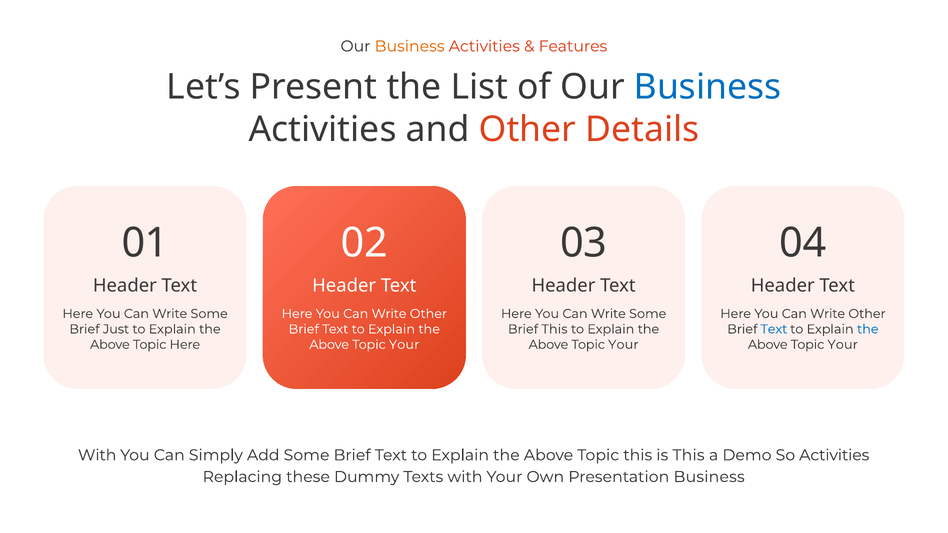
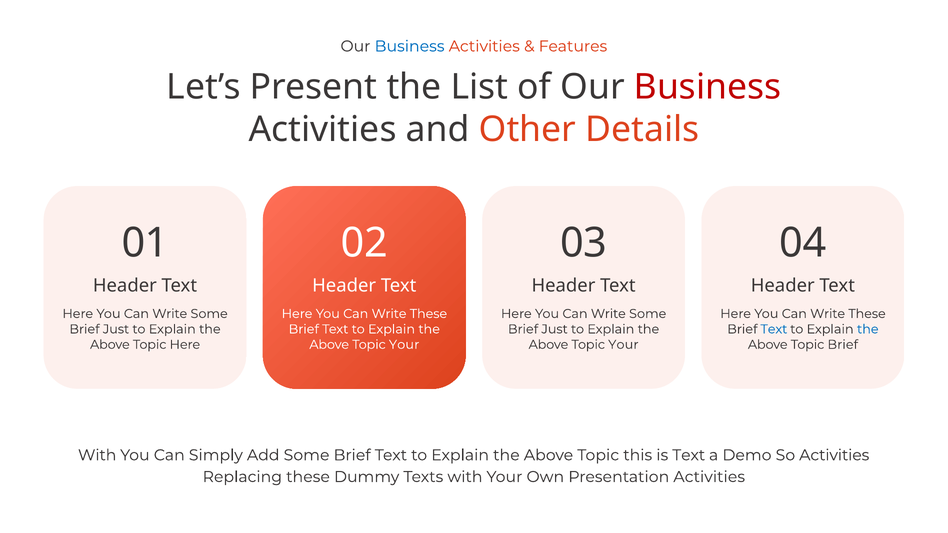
Business at (410, 46) colour: orange -> blue
Business at (708, 87) colour: blue -> red
Other at (428, 314): Other -> These
Other at (867, 314): Other -> These
This at (555, 329): This -> Just
Your at (843, 345): Your -> Brief
is This: This -> Text
Presentation Business: Business -> Activities
